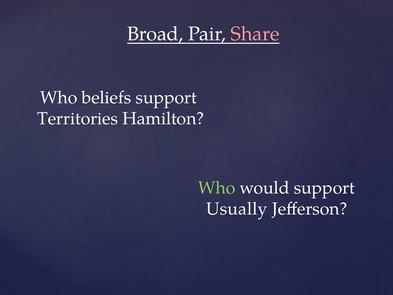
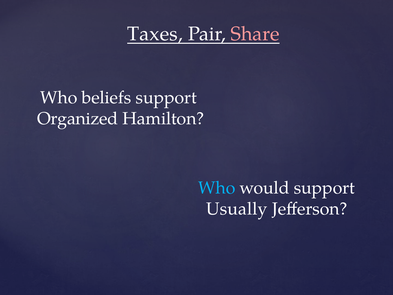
Broad: Broad -> Taxes
Territories: Territories -> Organized
Who at (217, 188) colour: light green -> light blue
